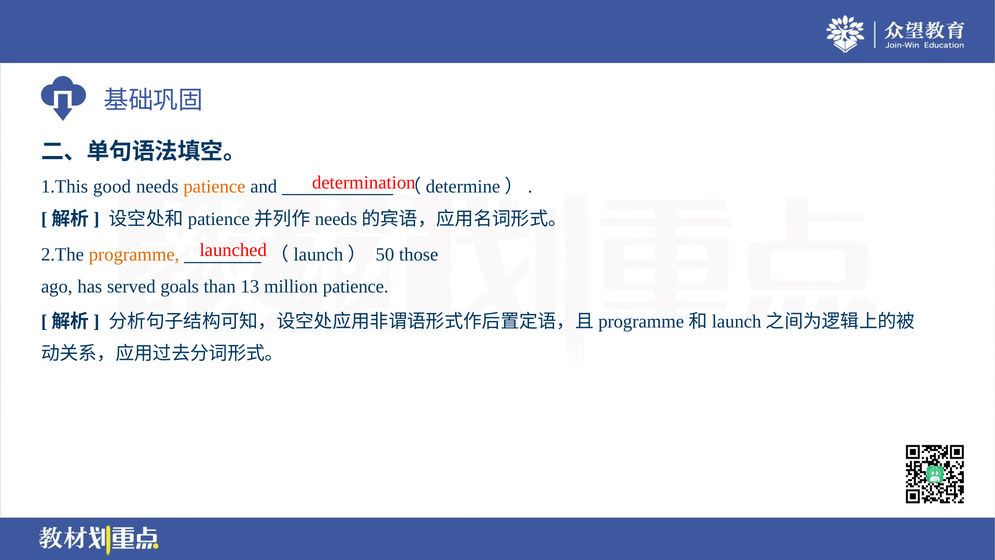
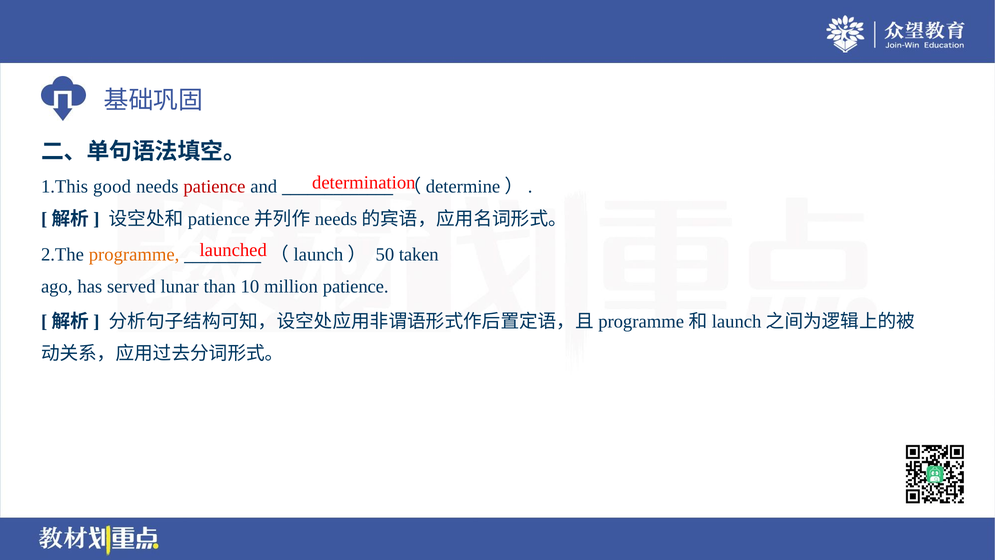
patience at (214, 187) colour: orange -> red
those: those -> taken
goals: goals -> lunar
13: 13 -> 10
